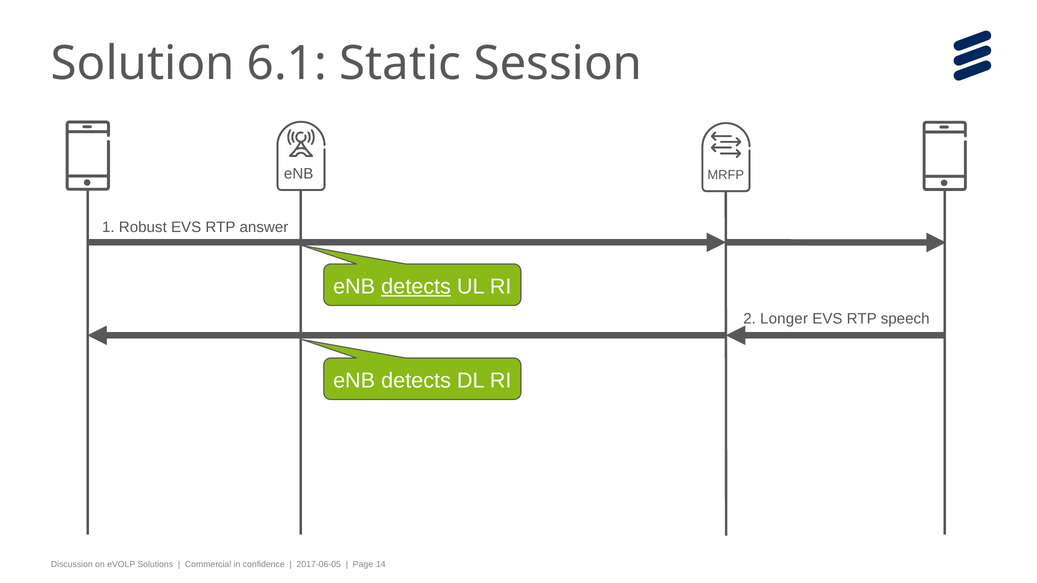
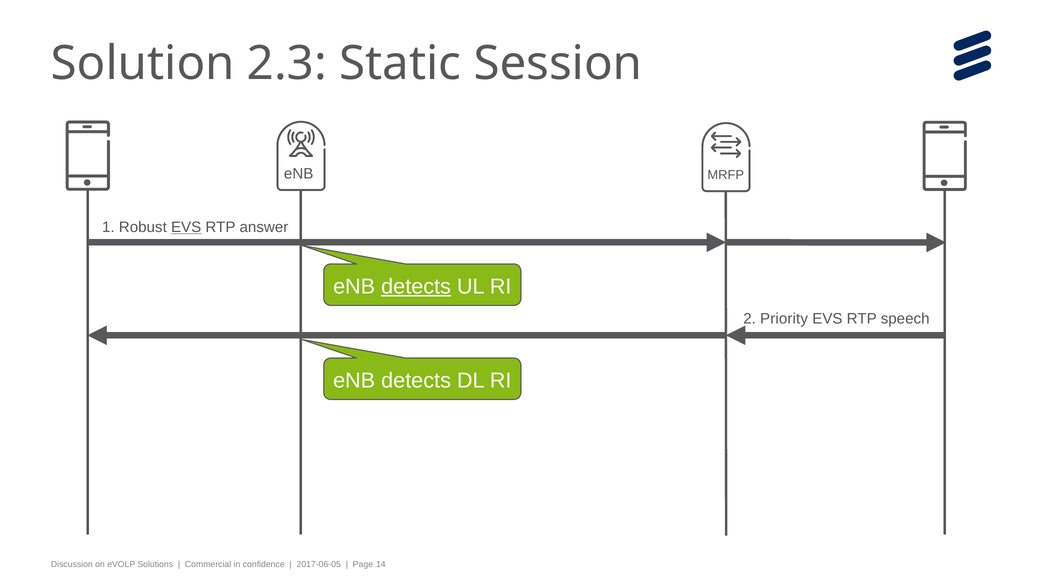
6.1: 6.1 -> 2.3
EVS at (186, 227) underline: none -> present
Longer: Longer -> Priority
